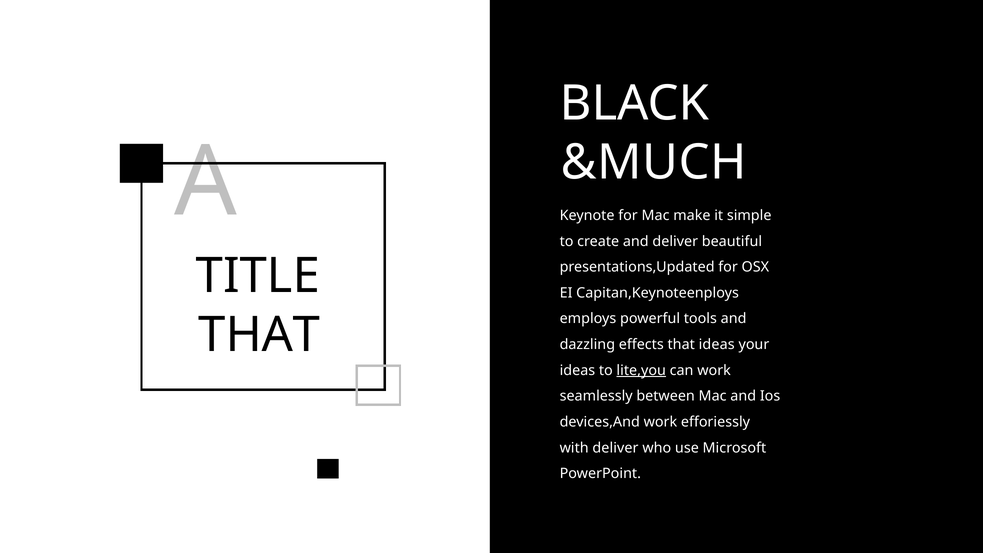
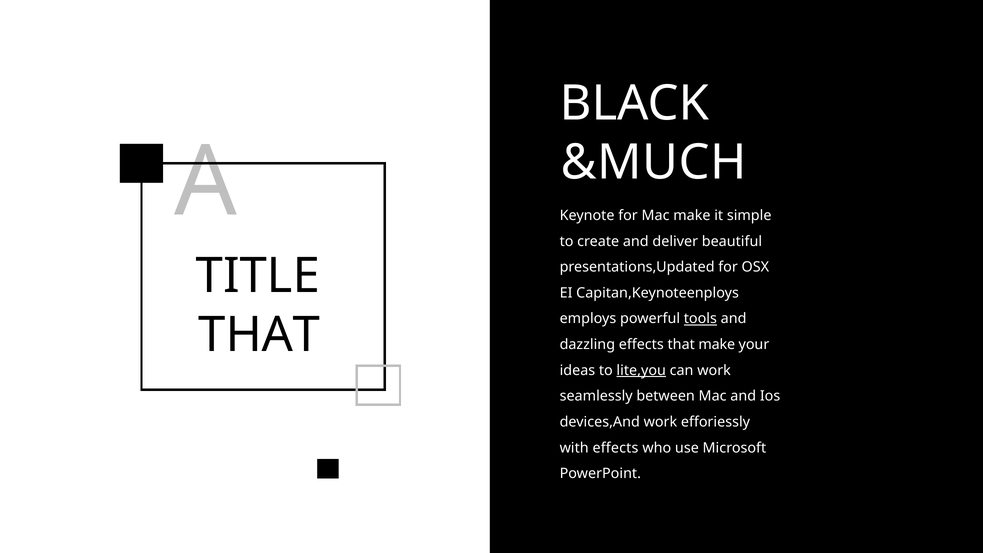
tools underline: none -> present
that ideas: ideas -> make
with deliver: deliver -> effects
